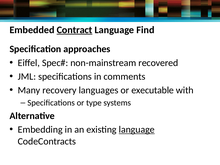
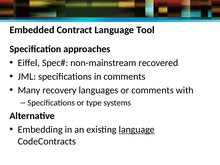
Contract underline: present -> none
Find: Find -> Tool
or executable: executable -> comments
